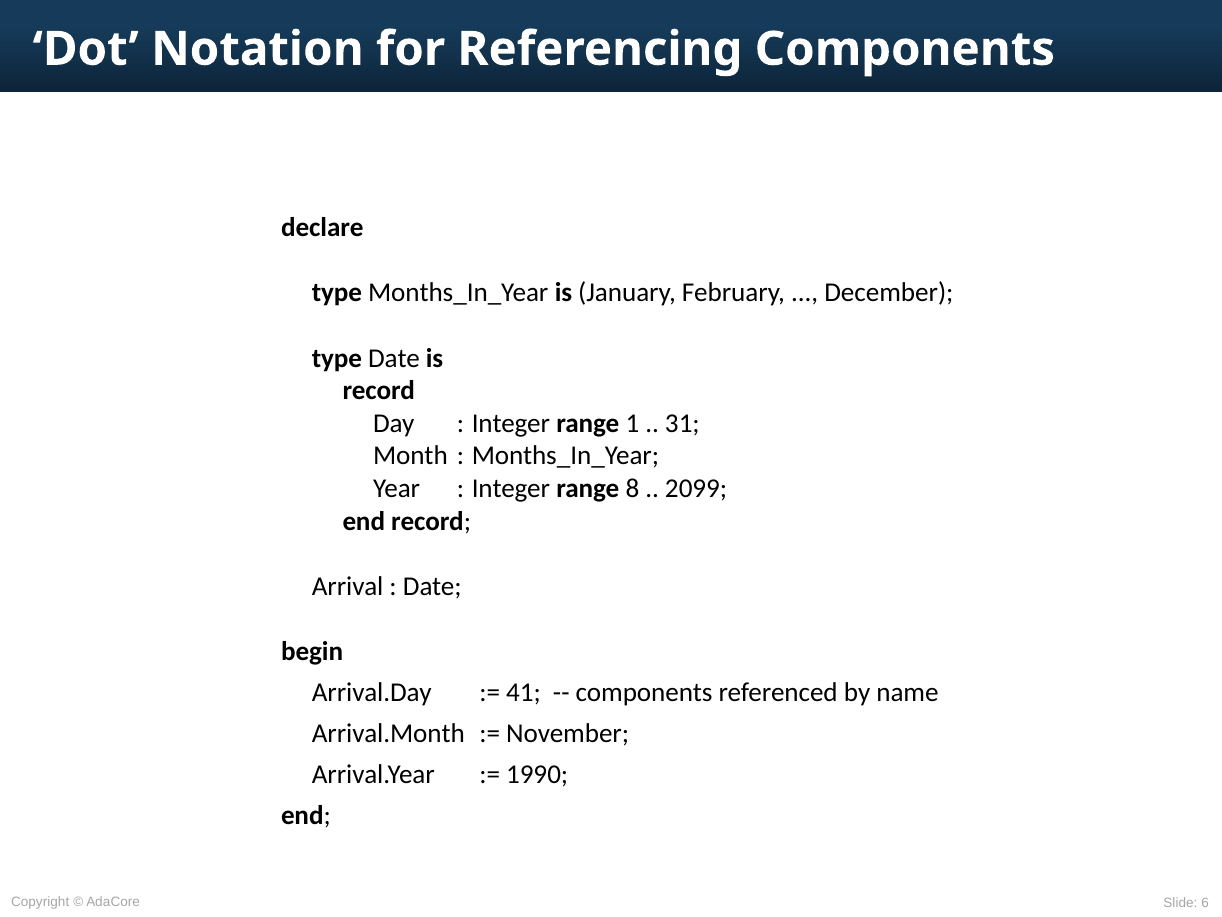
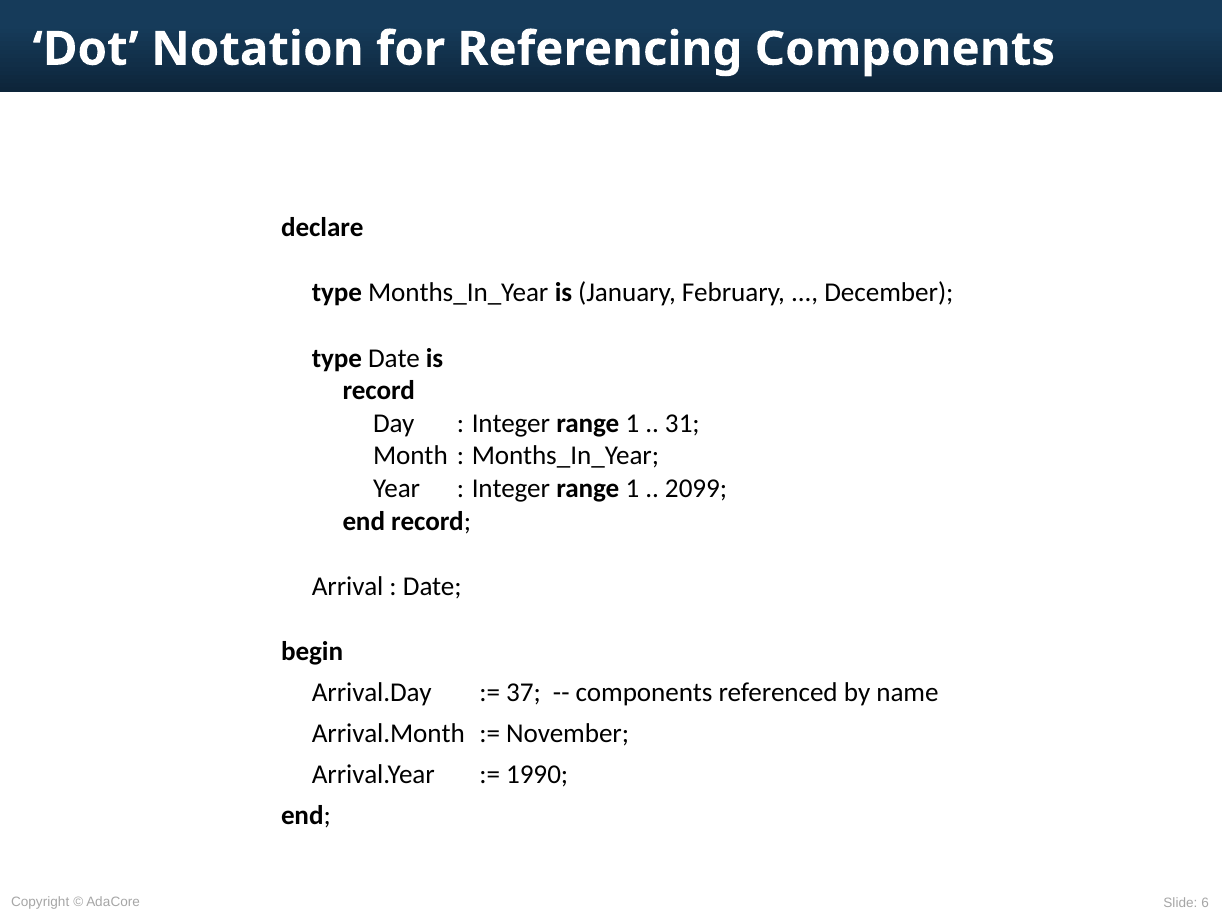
8 at (632, 488): 8 -> 1
41: 41 -> 37
